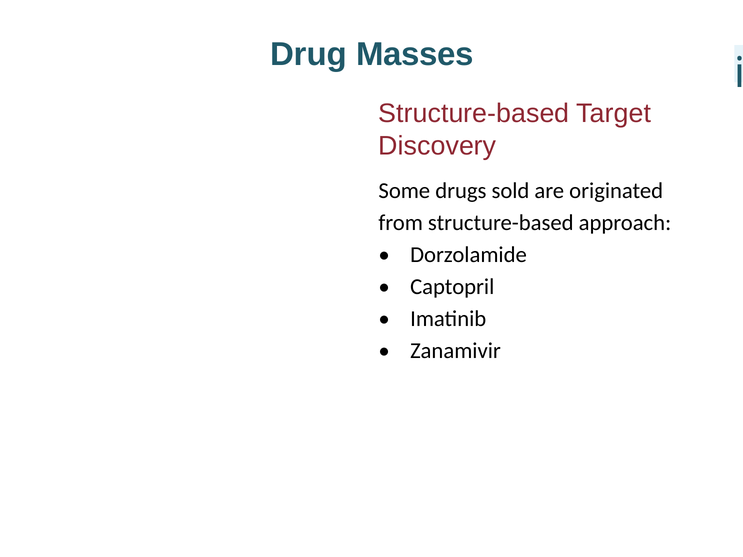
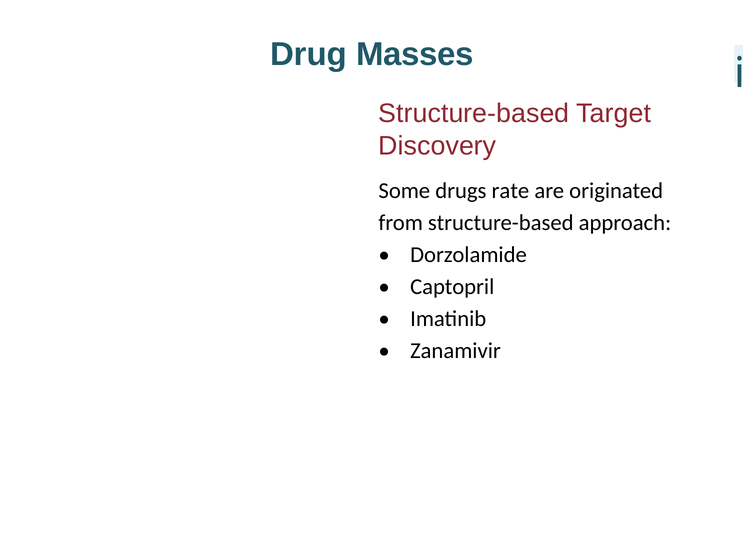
sold: sold -> rate
